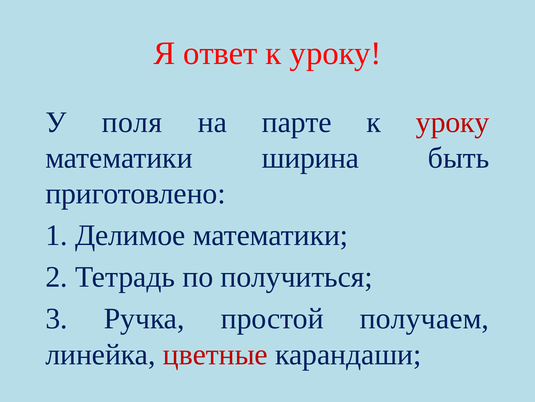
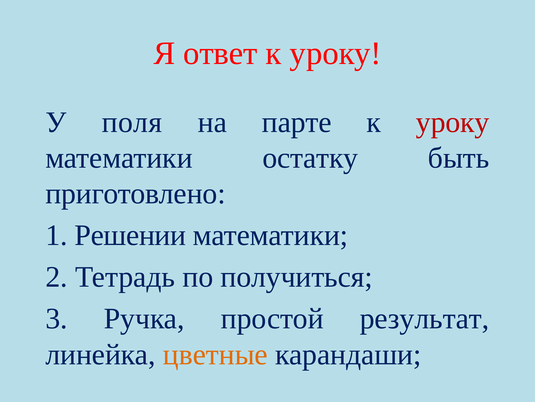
ширина: ширина -> остатку
Делимое: Делимое -> Решении
получаем: получаем -> результат
цветные colour: red -> orange
